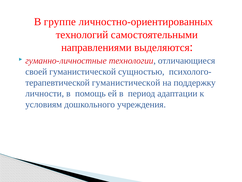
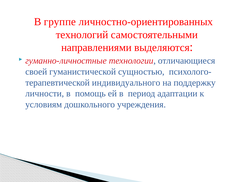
гуманистической at (126, 82): гуманистической -> индивидуального
